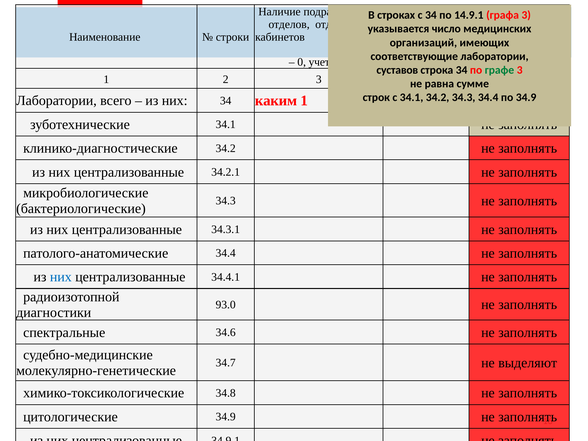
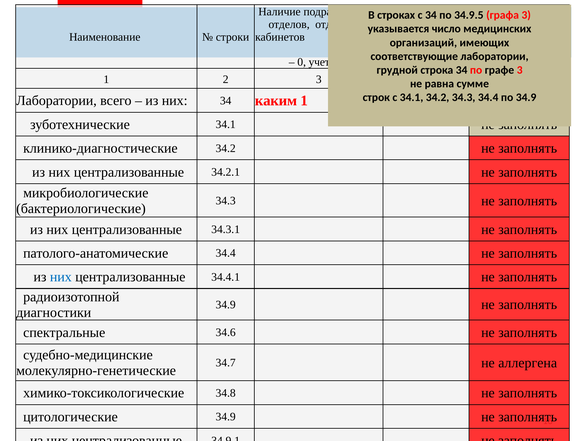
14.9.1: 14.9.1 -> 34.9.5
суставов: суставов -> грудной
графе colour: green -> black
93.0 at (226, 305): 93.0 -> 34.9
выделяют: выделяют -> аллергена
